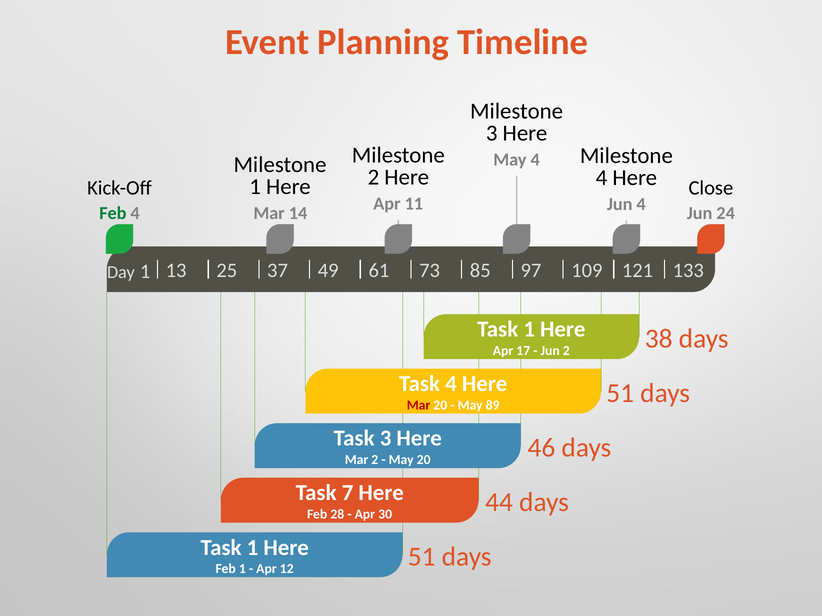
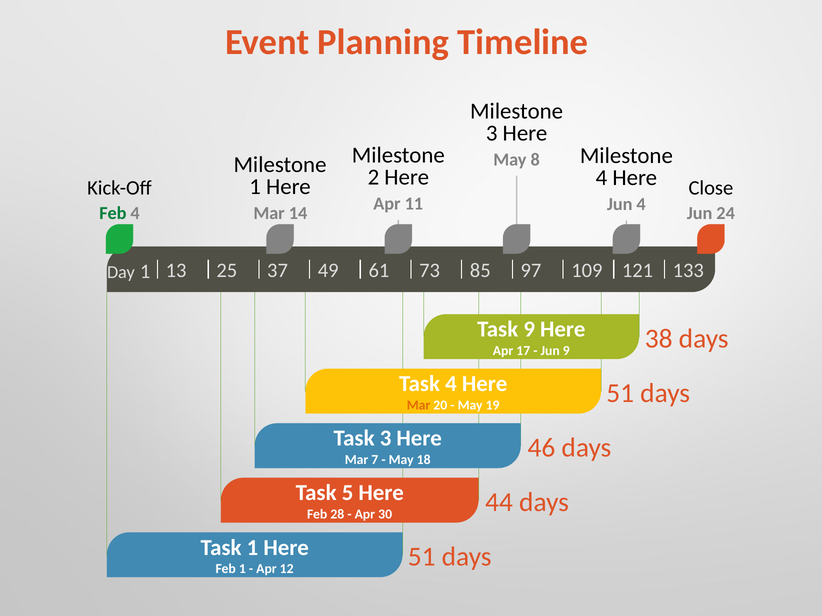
May 4: 4 -> 8
1 at (529, 330): 1 -> 9
Jun 2: 2 -> 9
Mar at (419, 406) colour: red -> orange
89: 89 -> 19
Mar 2: 2 -> 7
May 20: 20 -> 18
7: 7 -> 5
